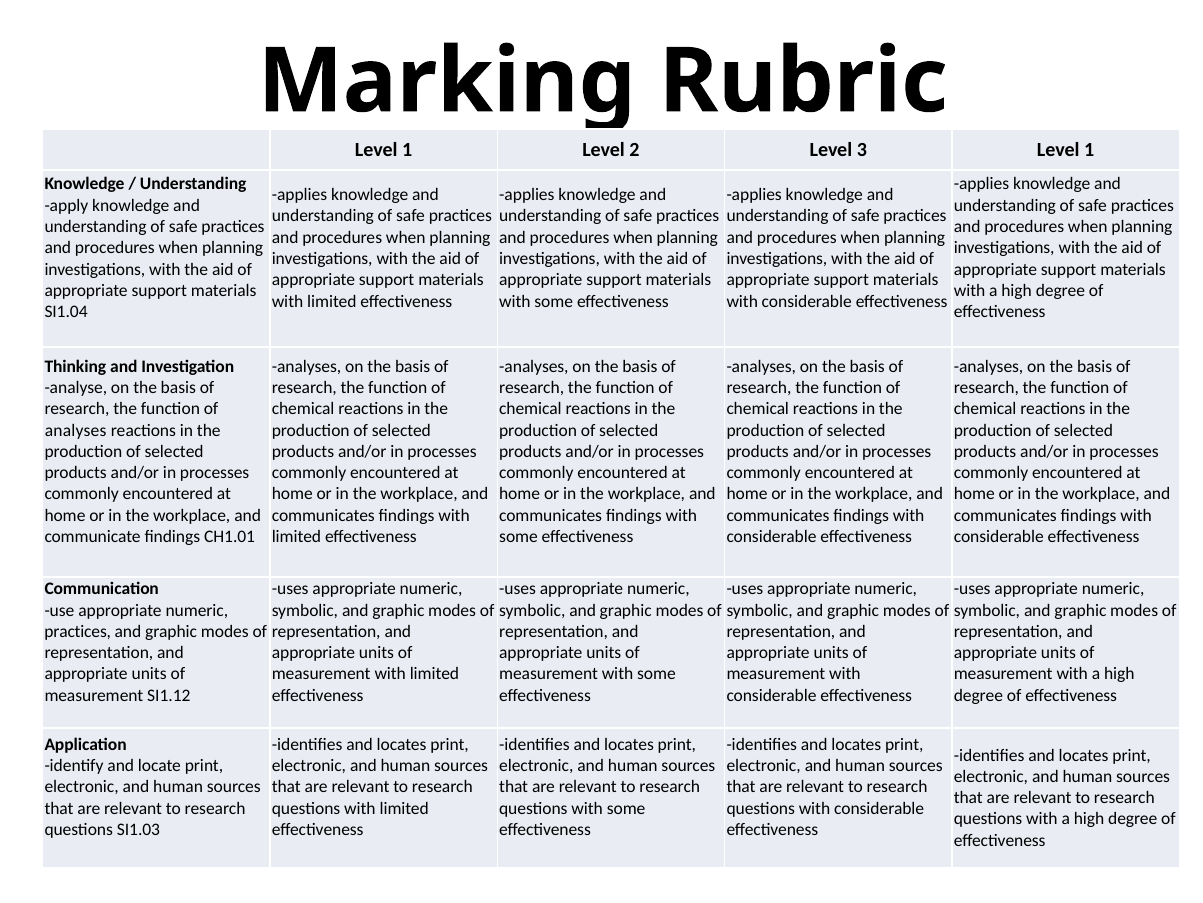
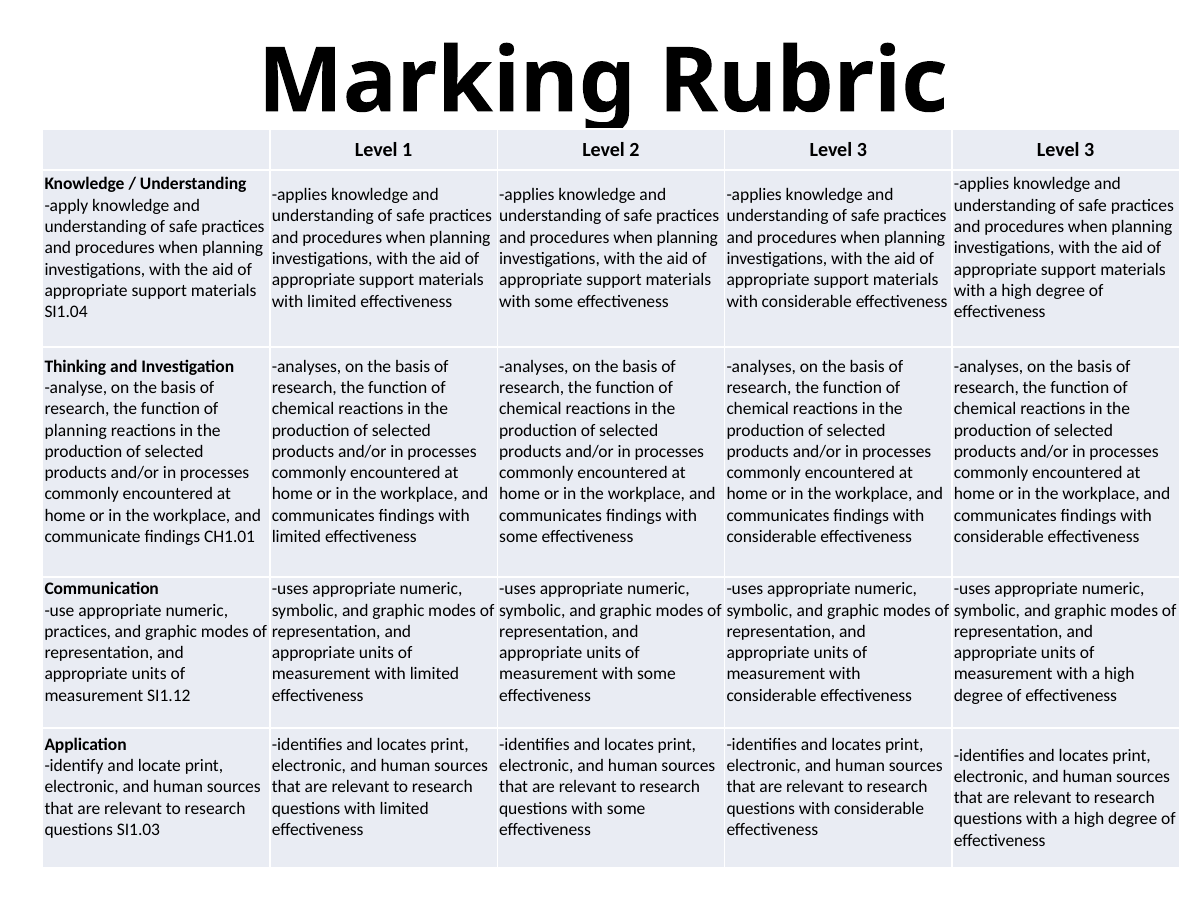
1 at (1089, 150): 1 -> 3
analyses at (76, 430): analyses -> planning
